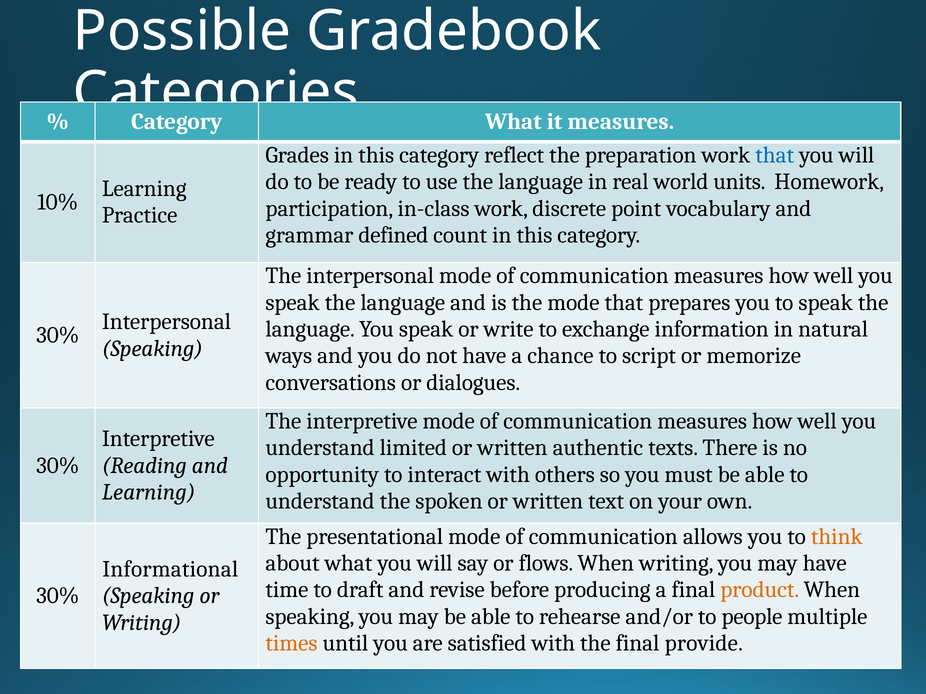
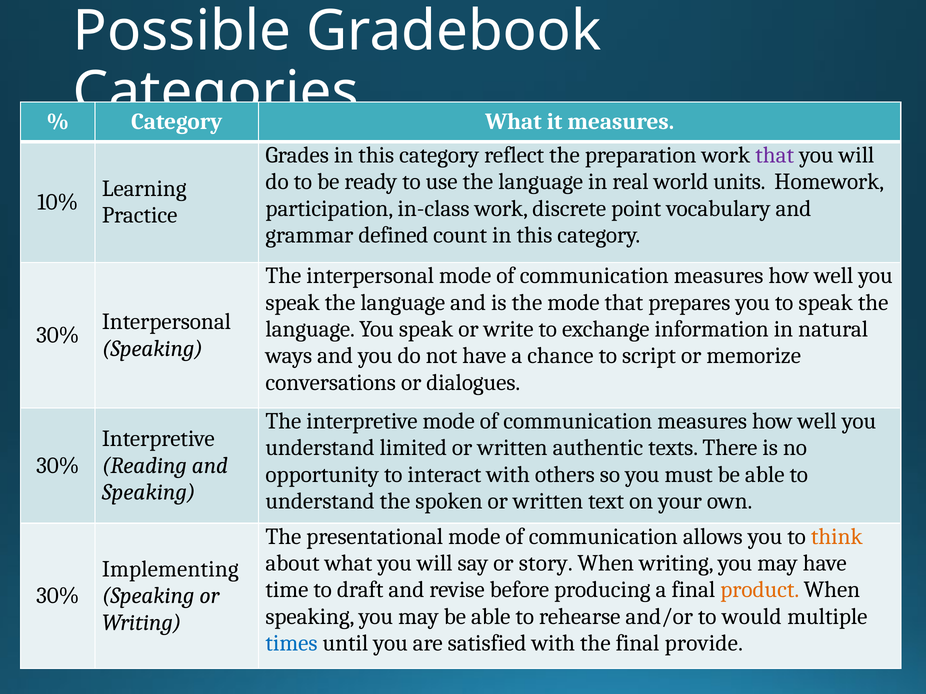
that at (775, 155) colour: blue -> purple
Learning at (149, 492): Learning -> Speaking
flows: flows -> story
Informational: Informational -> Implementing
people: people -> would
times colour: orange -> blue
